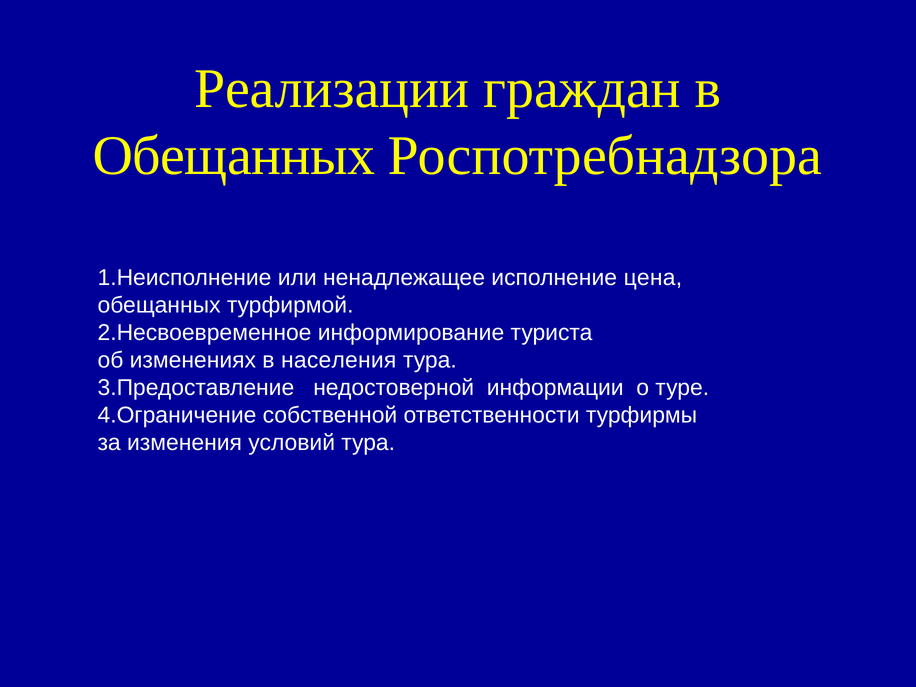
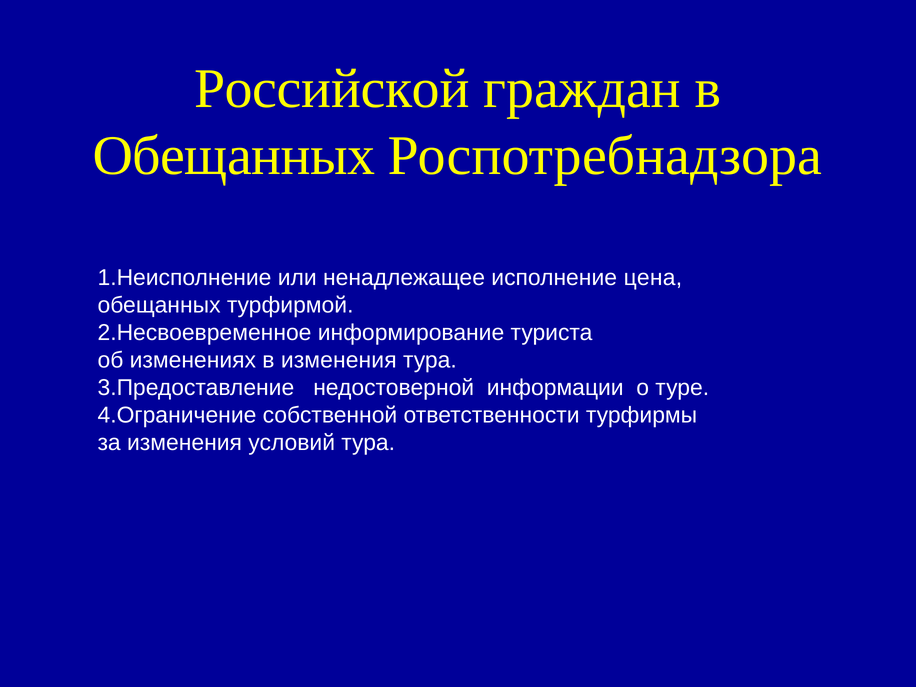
Реализации: Реализации -> Российской
в населения: населения -> изменения
